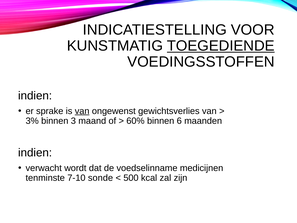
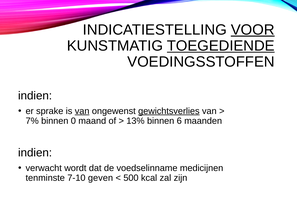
VOOR underline: none -> present
gewichtsverlies underline: none -> present
3%: 3% -> 7%
3: 3 -> 0
60%: 60% -> 13%
sonde: sonde -> geven
